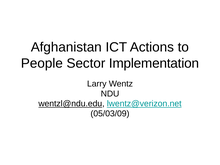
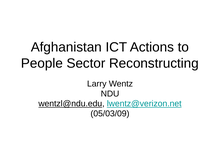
Implementation: Implementation -> Reconstructing
